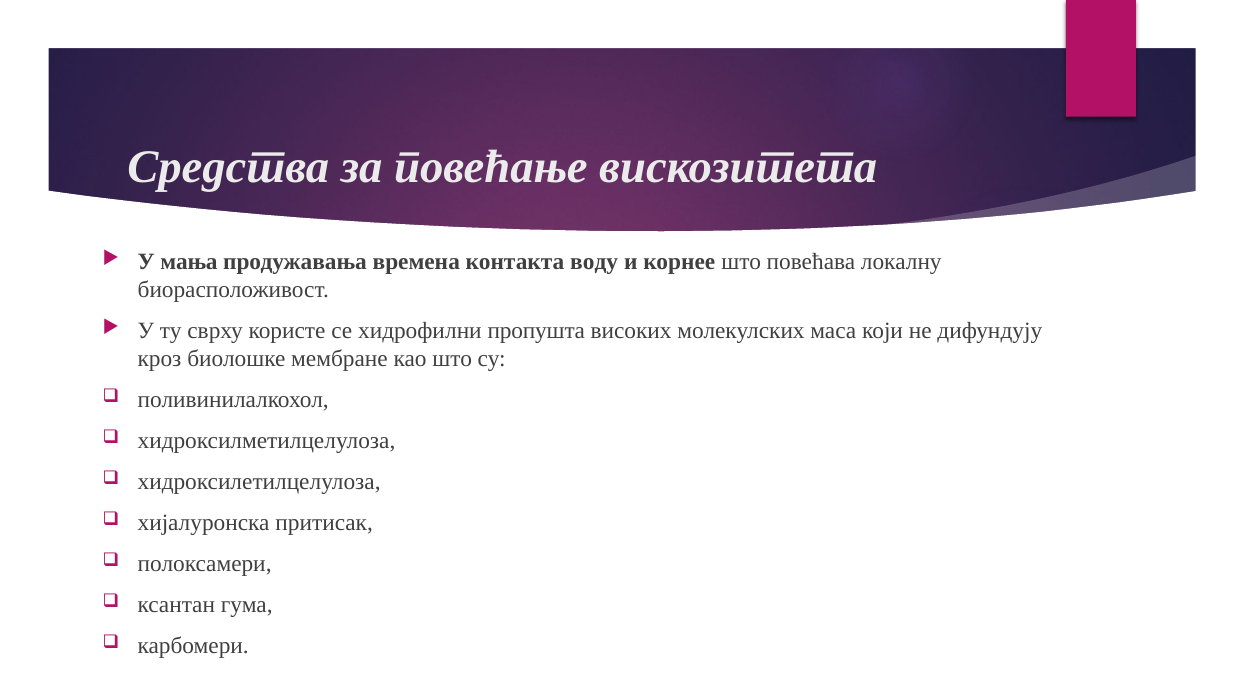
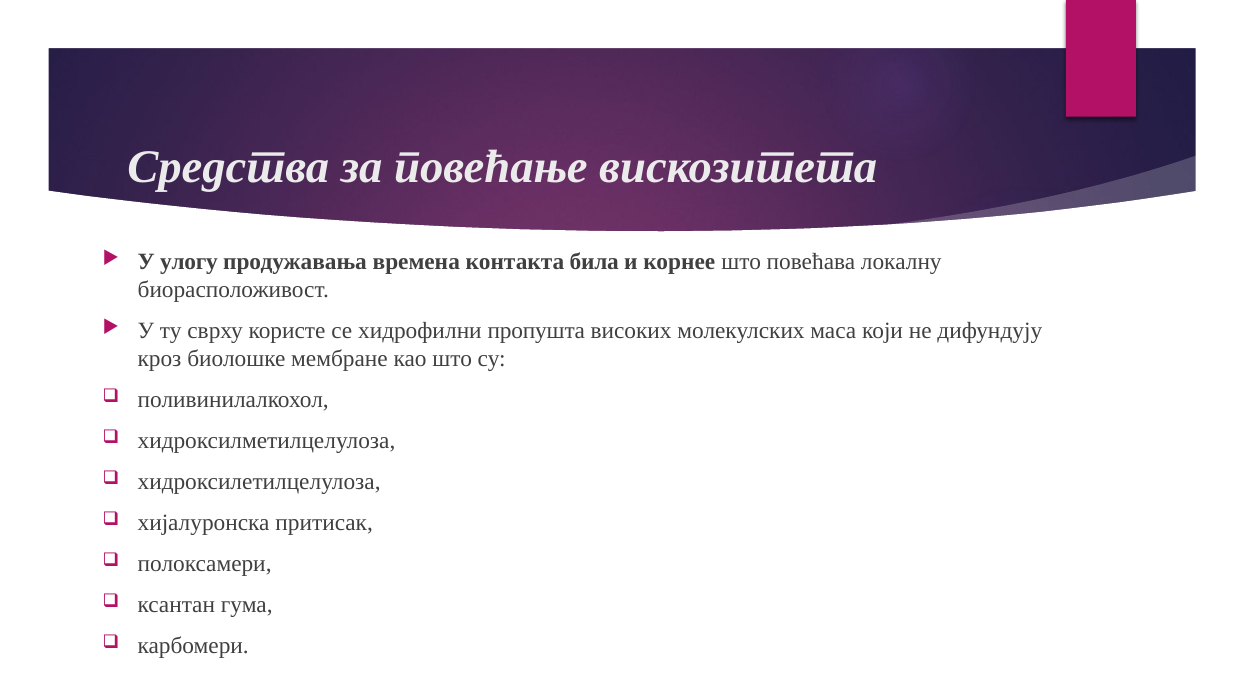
мања: мања -> улогу
воду: воду -> била
